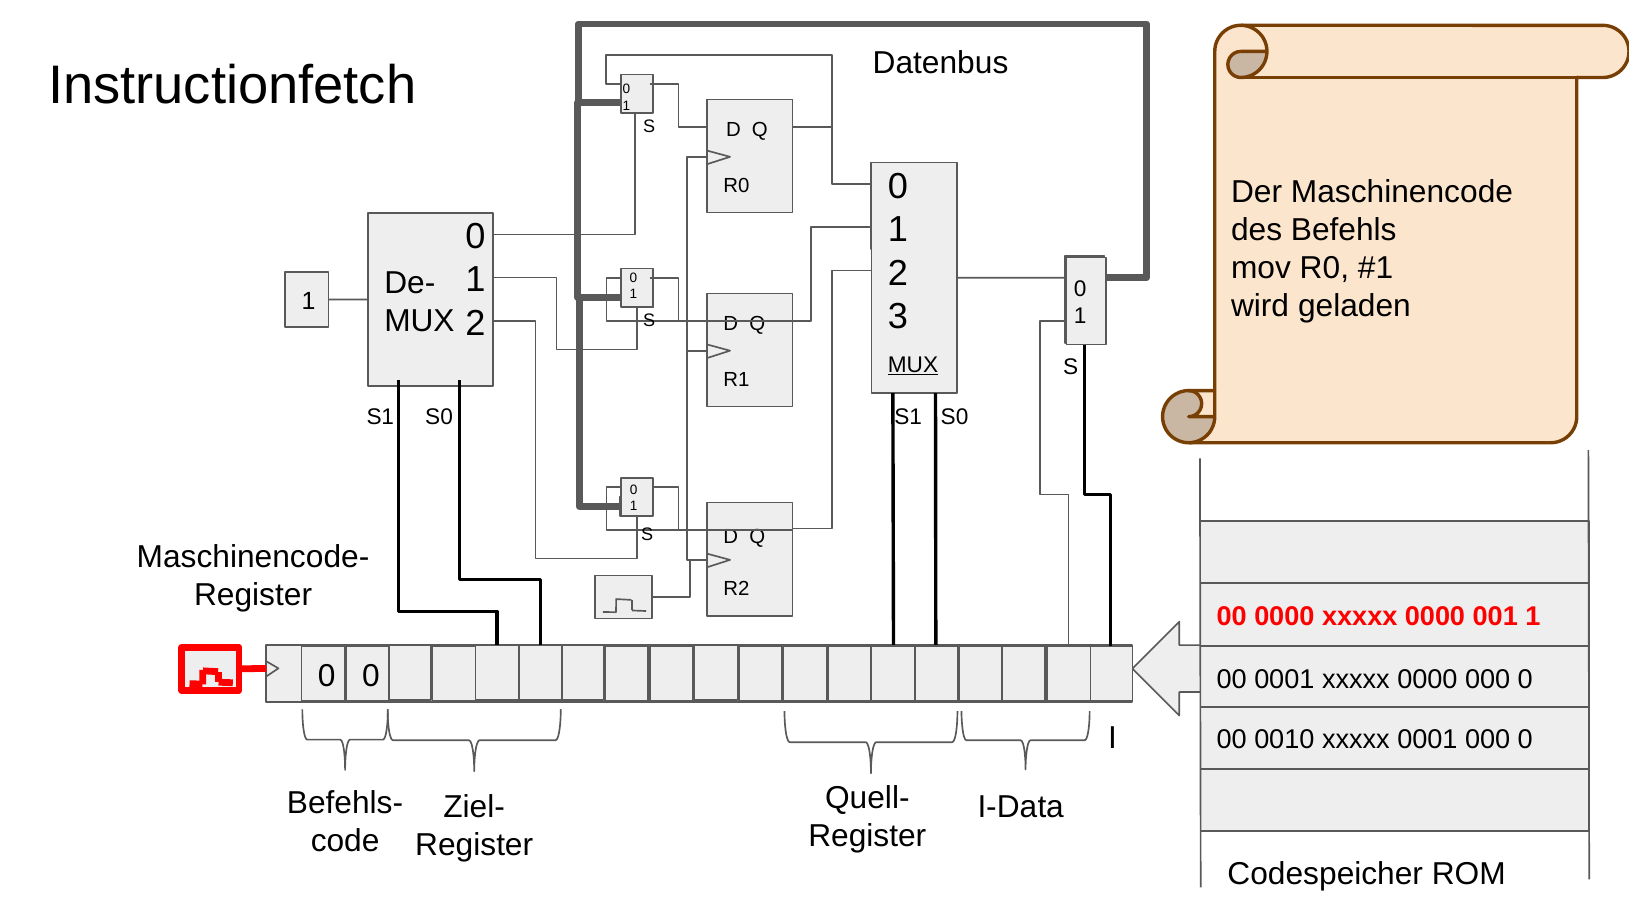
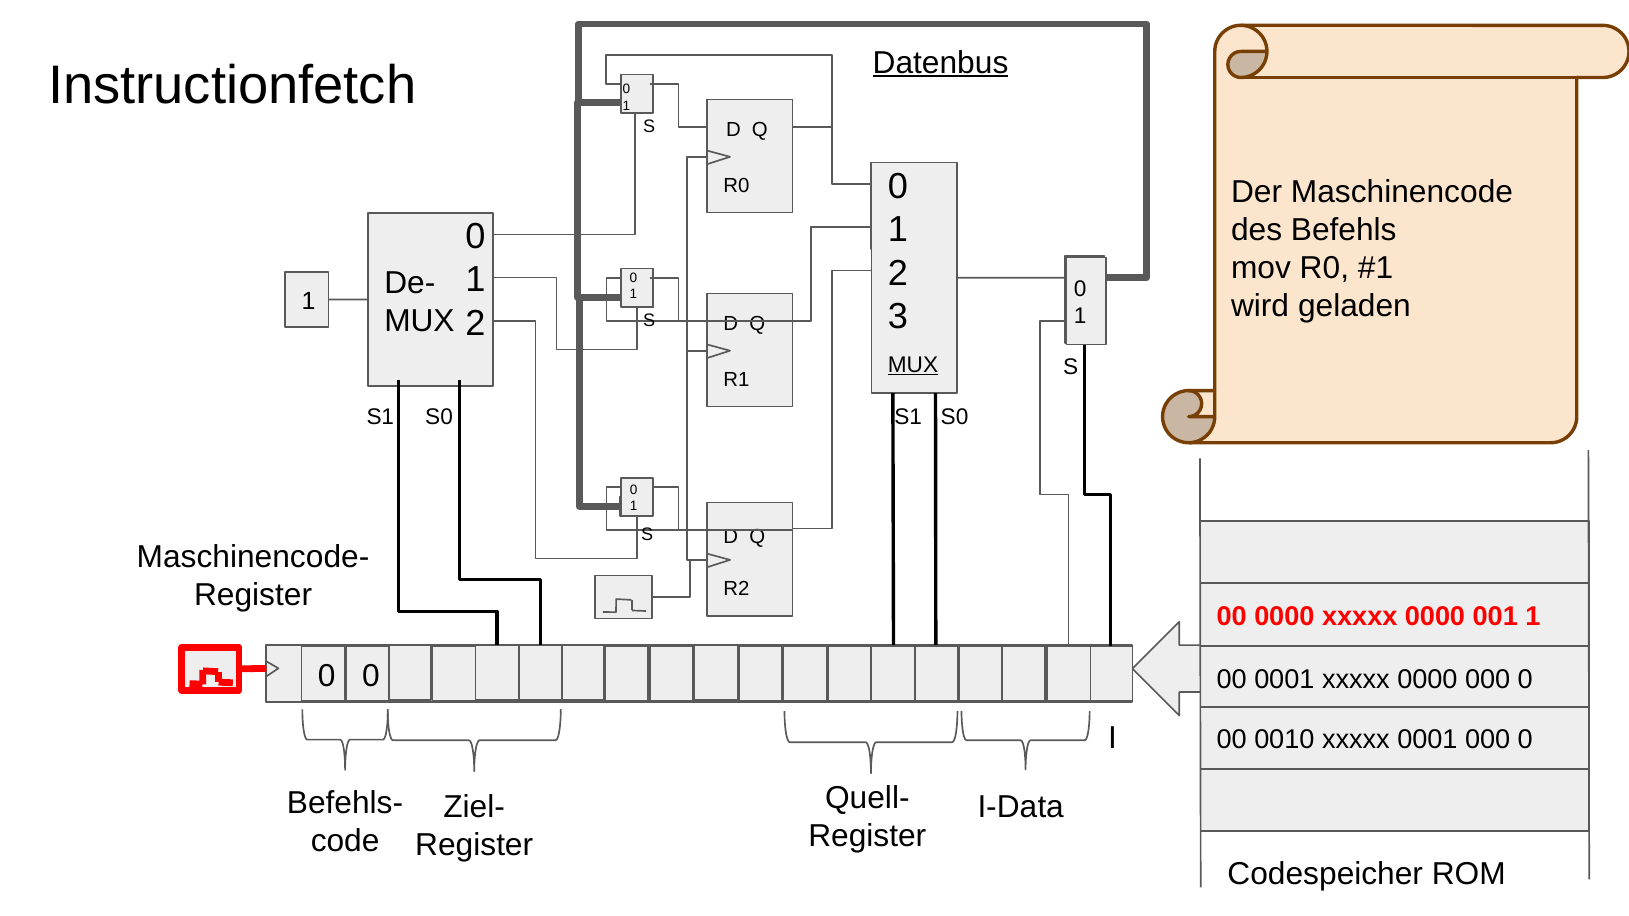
Datenbus underline: none -> present
